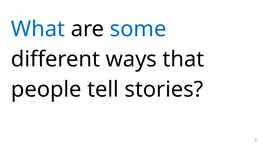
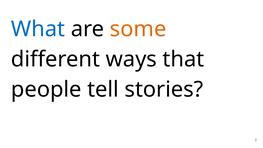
some colour: blue -> orange
